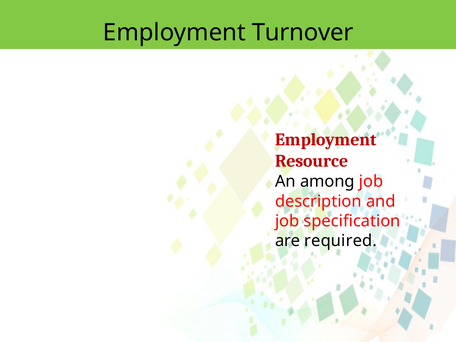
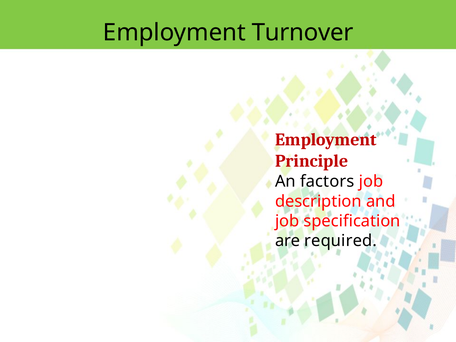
Resource: Resource -> Principle
among: among -> factors
